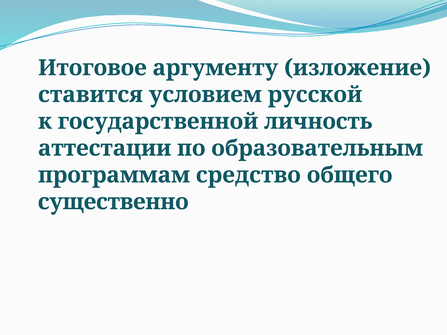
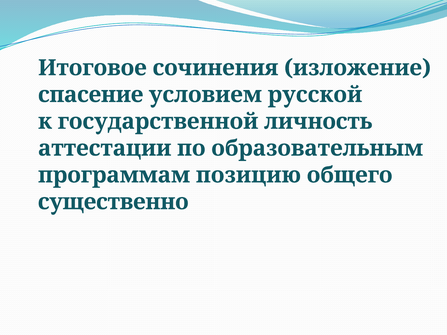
аргументу: аргументу -> сочинения
ставится: ставится -> спасение
средство: средство -> позицию
